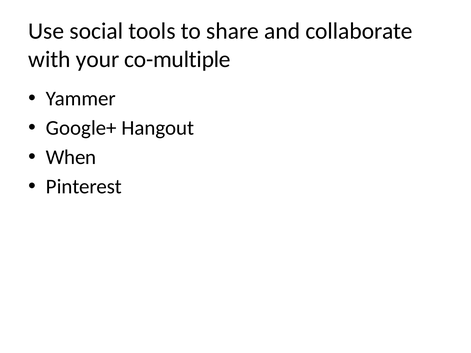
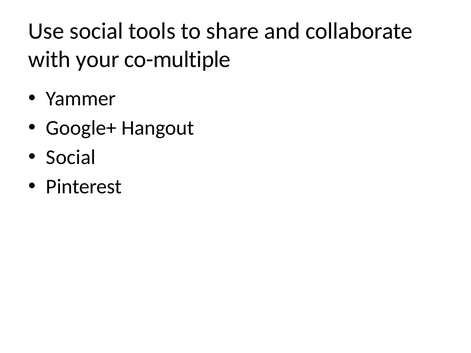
When at (71, 157): When -> Social
